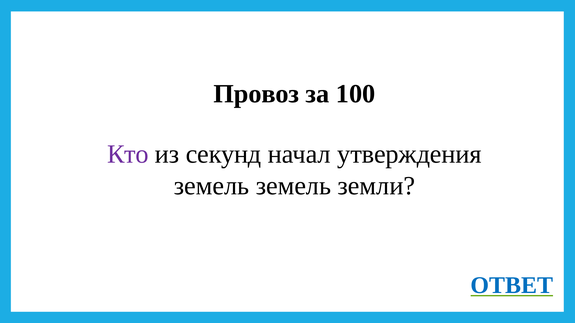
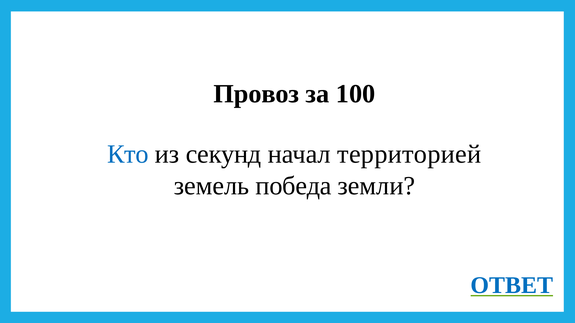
Кто colour: purple -> blue
утверждения: утверждения -> территорией
земель земель: земель -> победа
